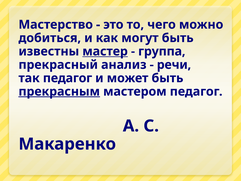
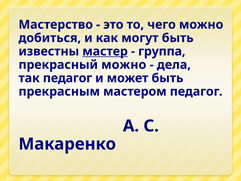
прекрасный анализ: анализ -> можно
речи: речи -> дела
прекрасным underline: present -> none
